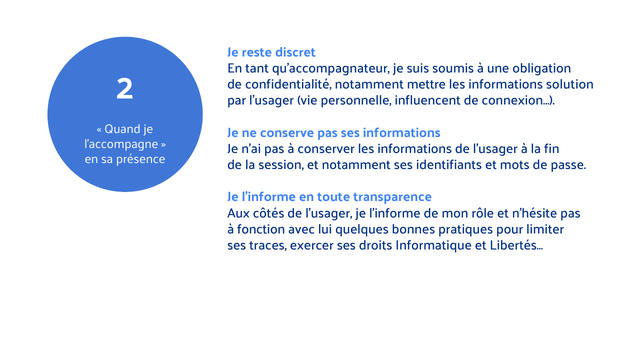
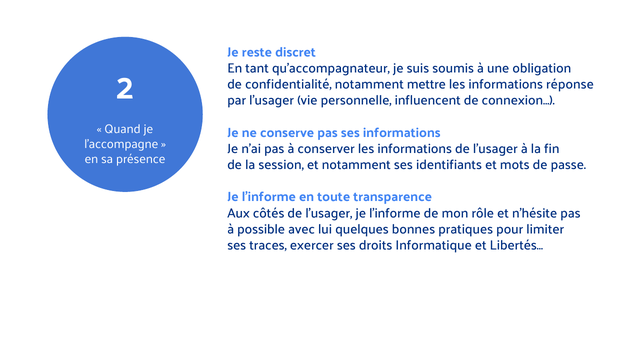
solution: solution -> réponse
fonction: fonction -> possible
